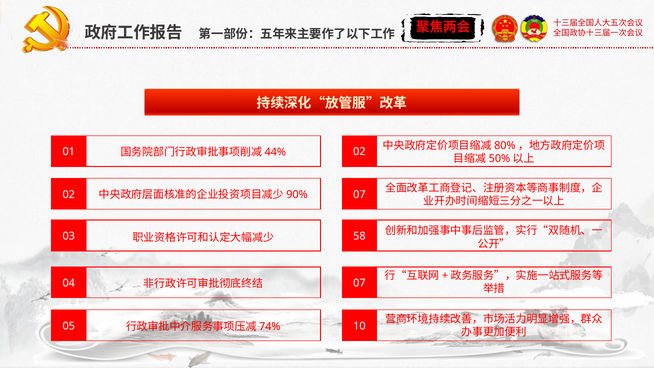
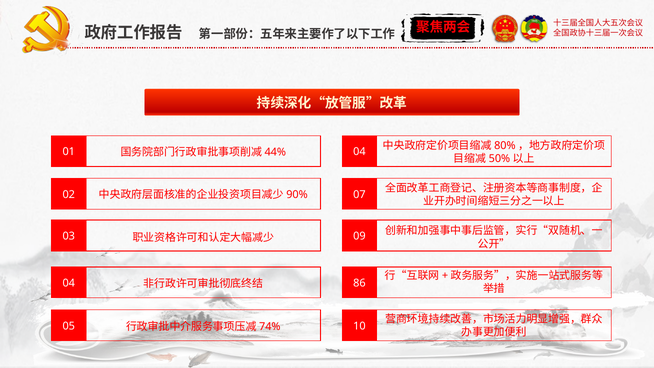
02 at (359, 152): 02 -> 04
58: 58 -> 09
07 at (359, 283): 07 -> 86
